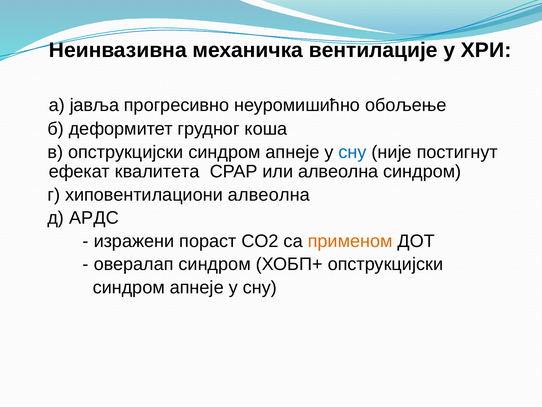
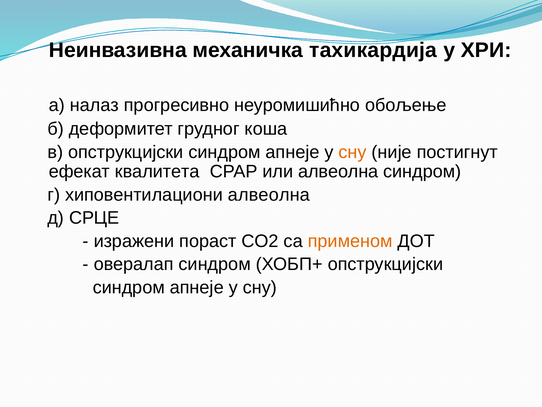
вентилације: вентилације -> тахикардија
јавља: јавља -> налаз
сну at (353, 152) colour: blue -> orange
АРДС: АРДС -> СРЦЕ
